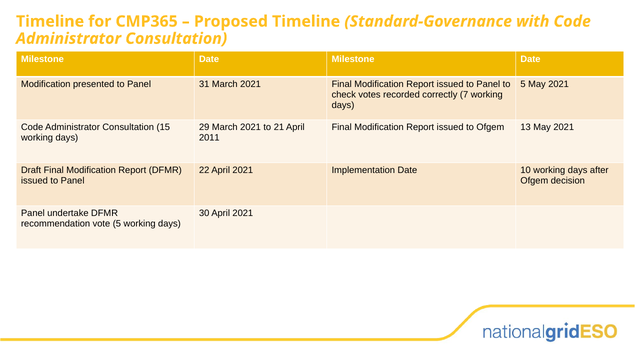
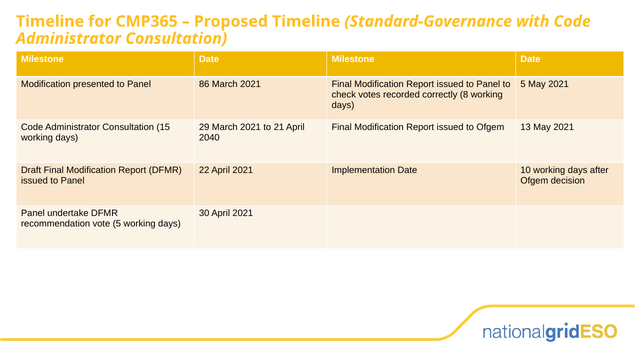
31: 31 -> 86
7: 7 -> 8
2011: 2011 -> 2040
